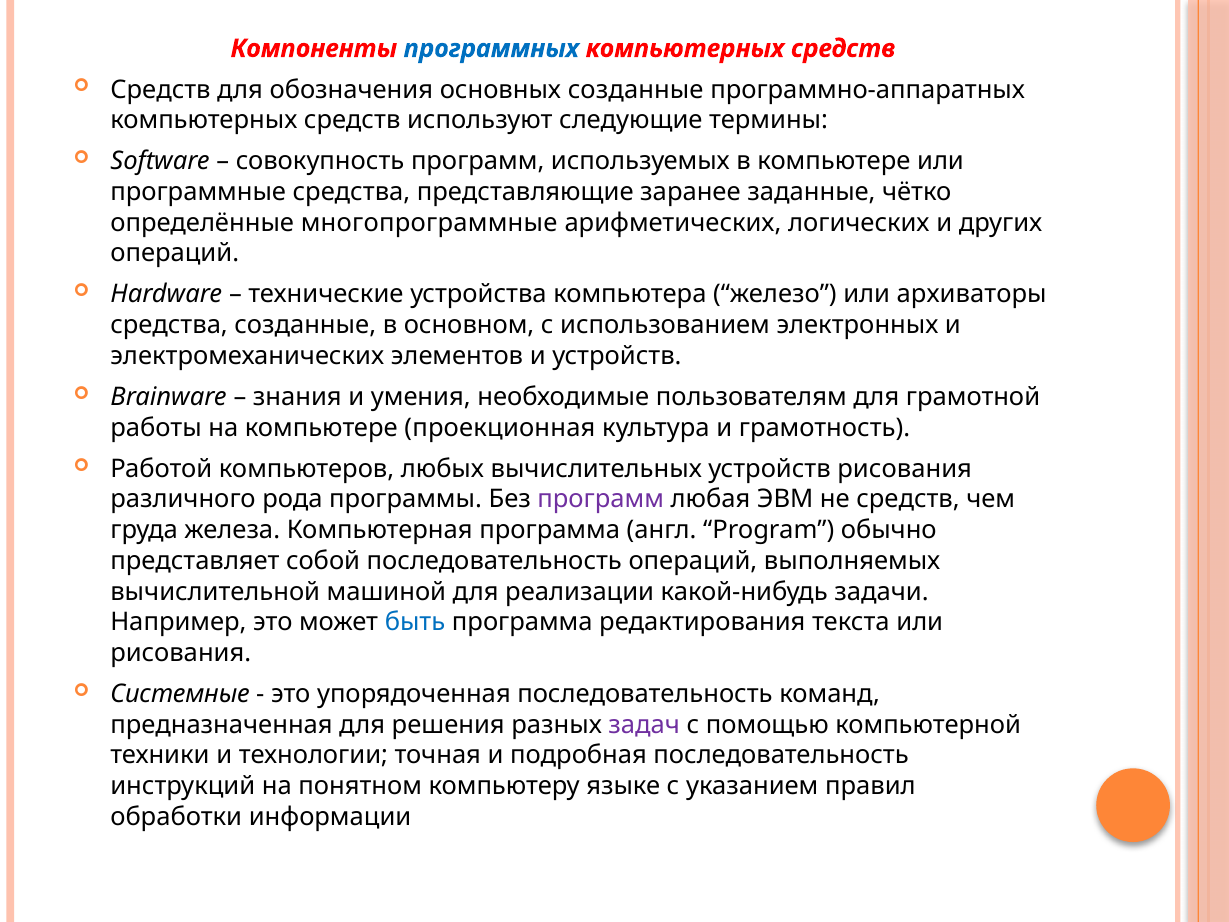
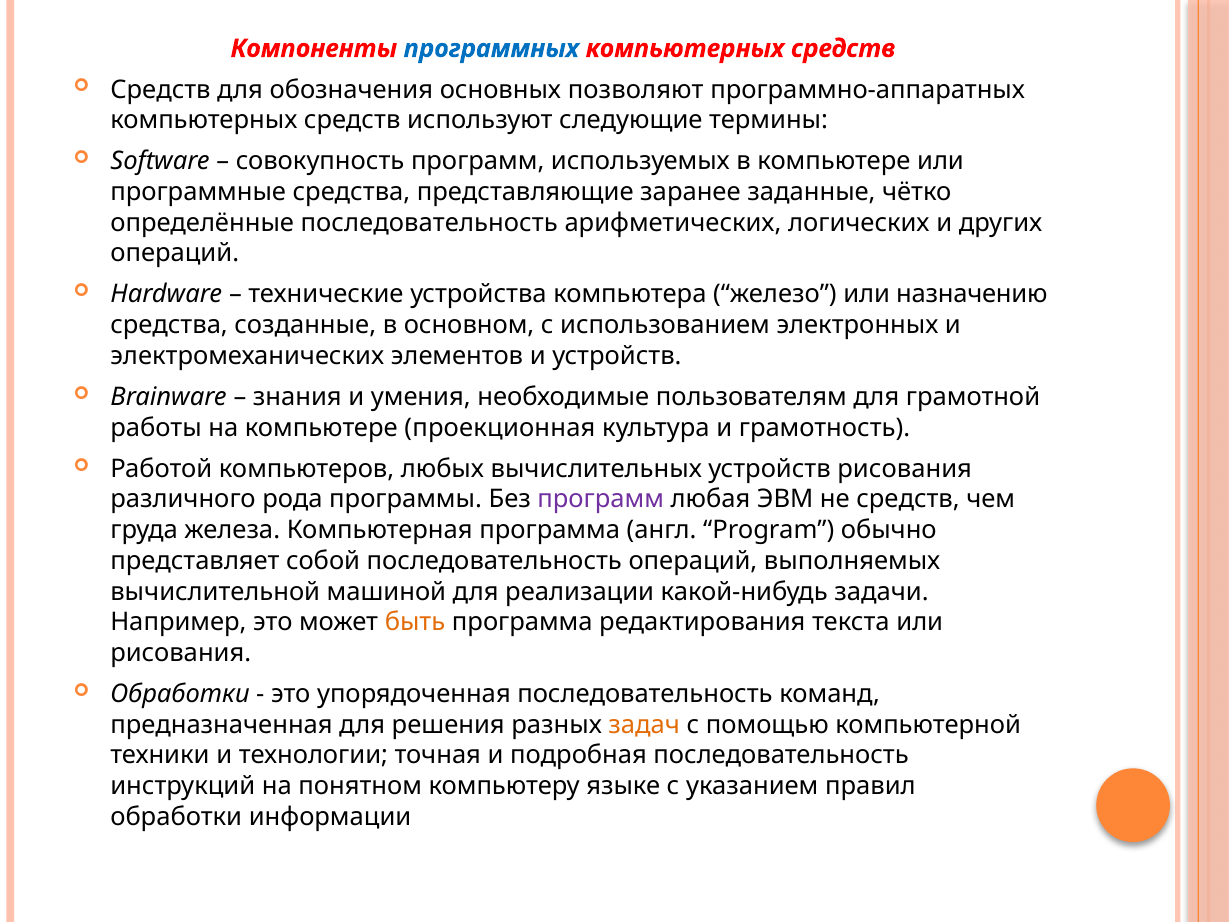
основных созданные: созданные -> позволяют
определённые многопрограммные: многопрограммные -> последовательность
архиваторы: архиваторы -> назначению
быть colour: blue -> orange
Системные at (180, 694): Системные -> Обработки
задач colour: purple -> orange
